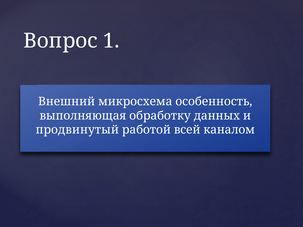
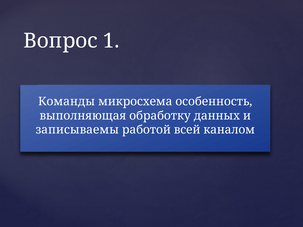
Внешний: Внешний -> Команды
продвинутый: продвинутый -> записываемы
